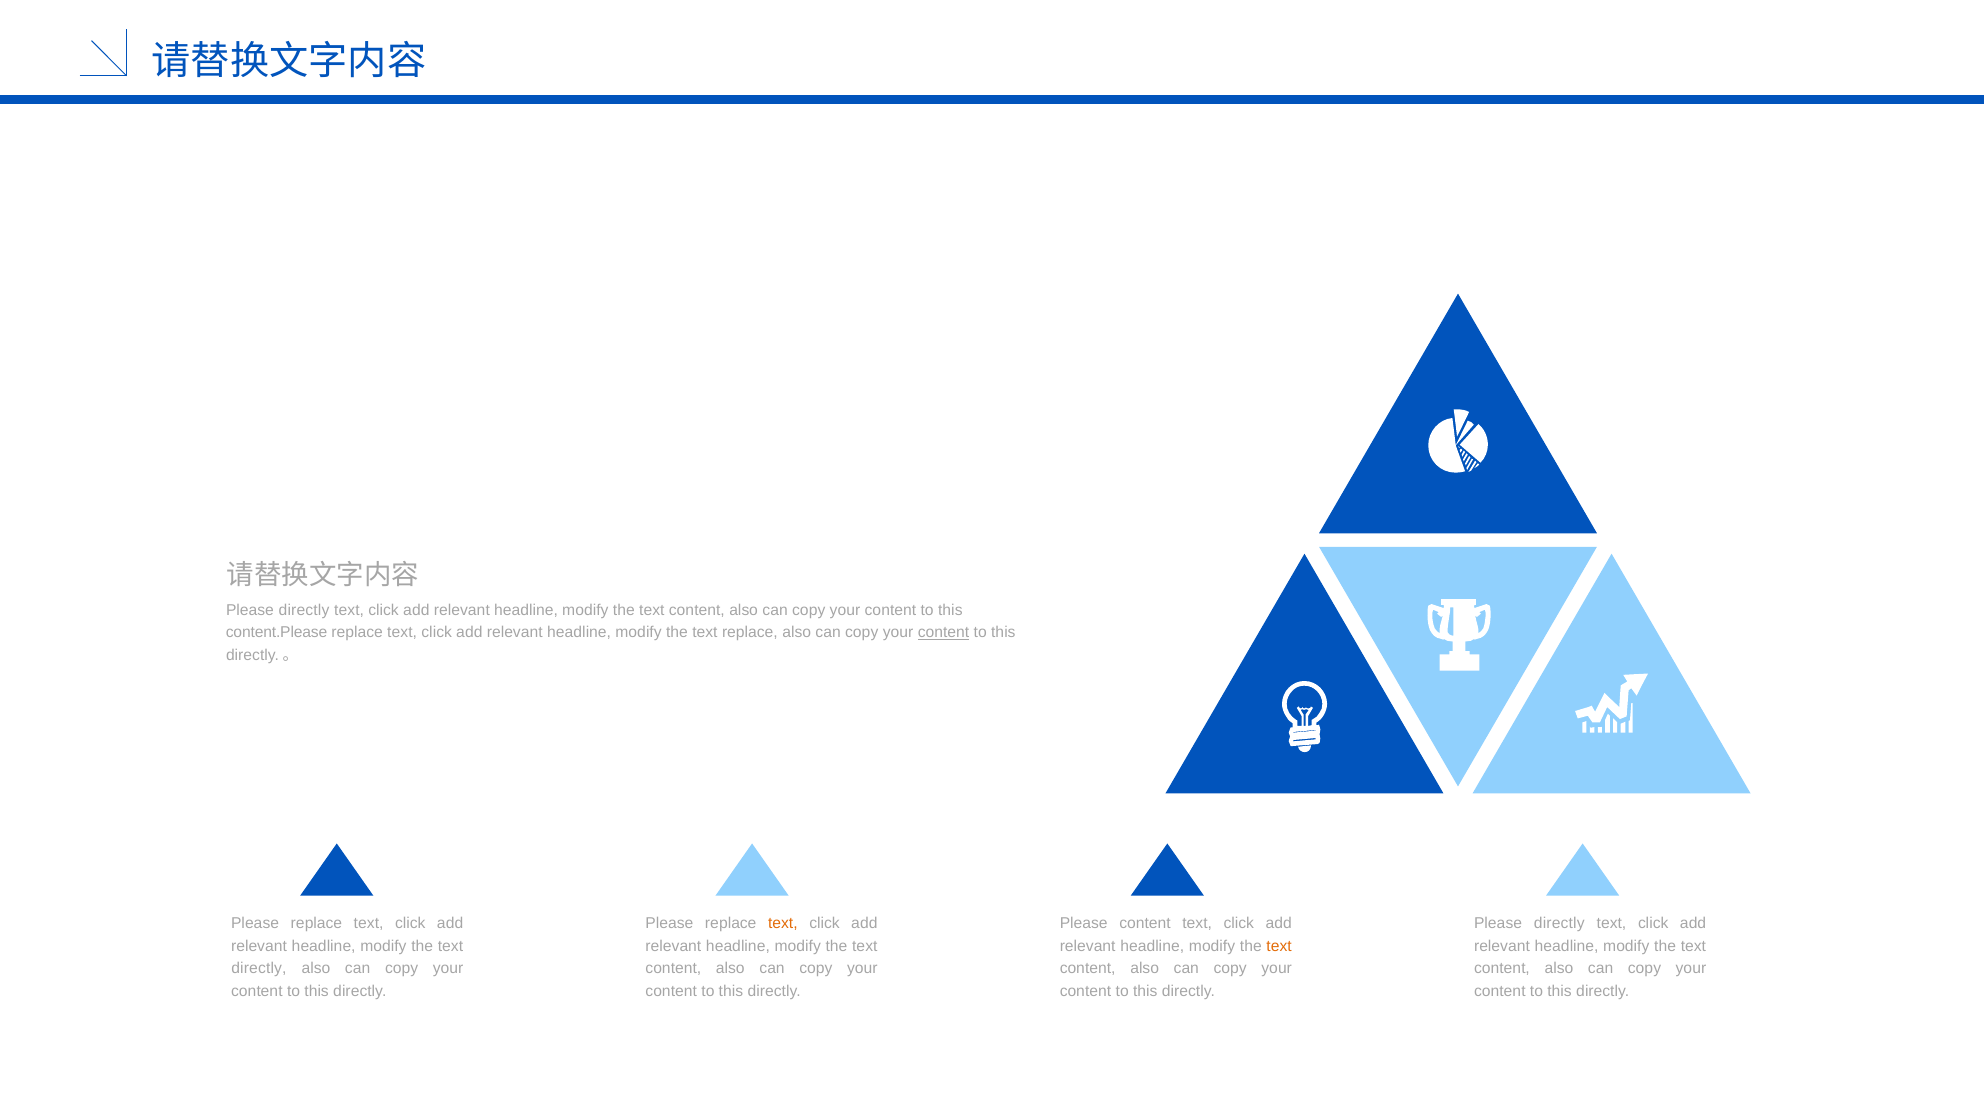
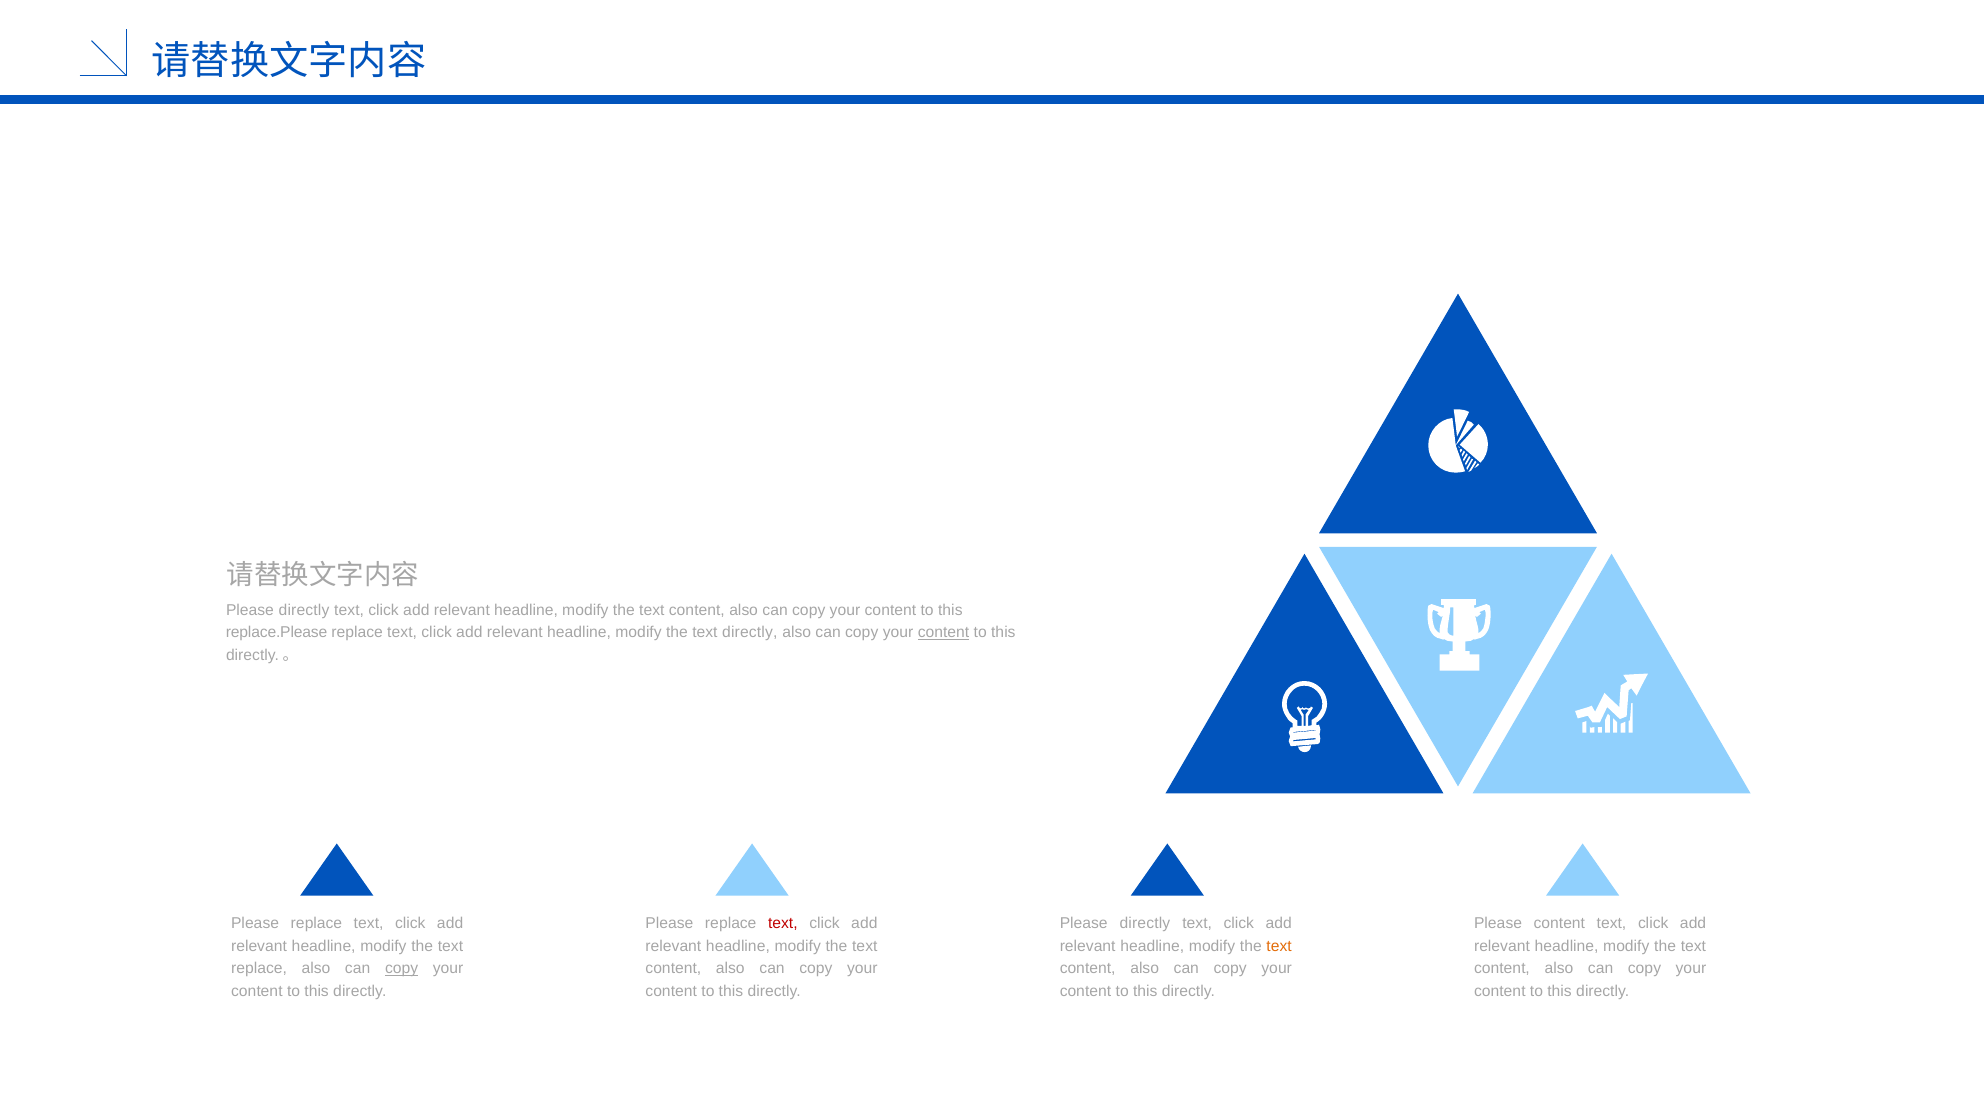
content.Please: content.Please -> replace.Please
text replace: replace -> directly
text at (783, 924) colour: orange -> red
content at (1145, 924): content -> directly
directly at (1559, 924): directly -> content
directly at (259, 969): directly -> replace
copy at (402, 969) underline: none -> present
